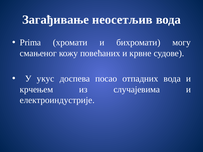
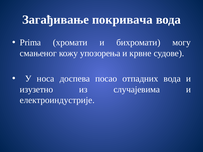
неосетљив: неосетљив -> покривача
повећаних: повећаних -> упозорења
укус: укус -> носа
крчењем: крчењем -> изузетно
